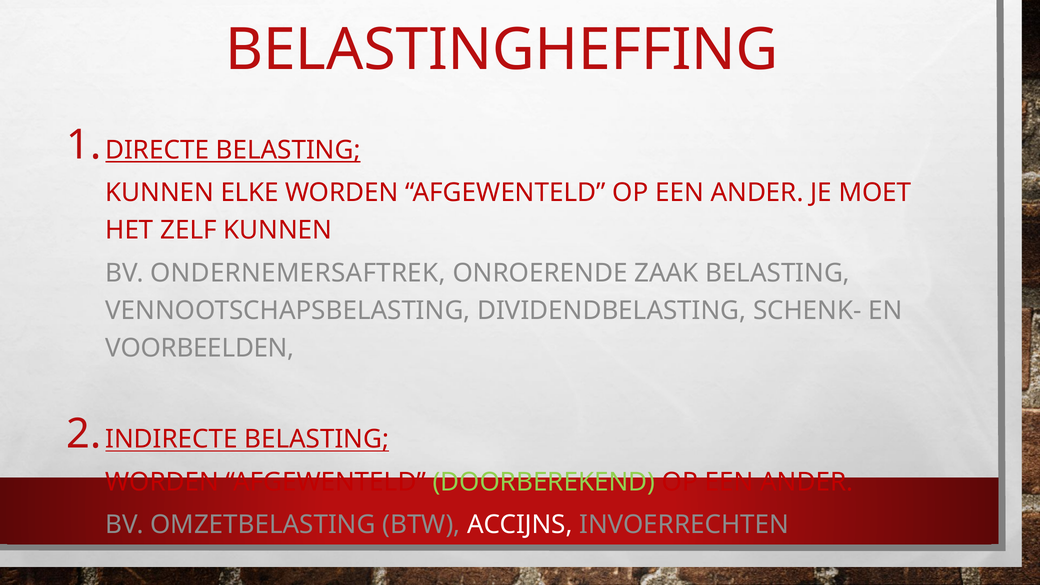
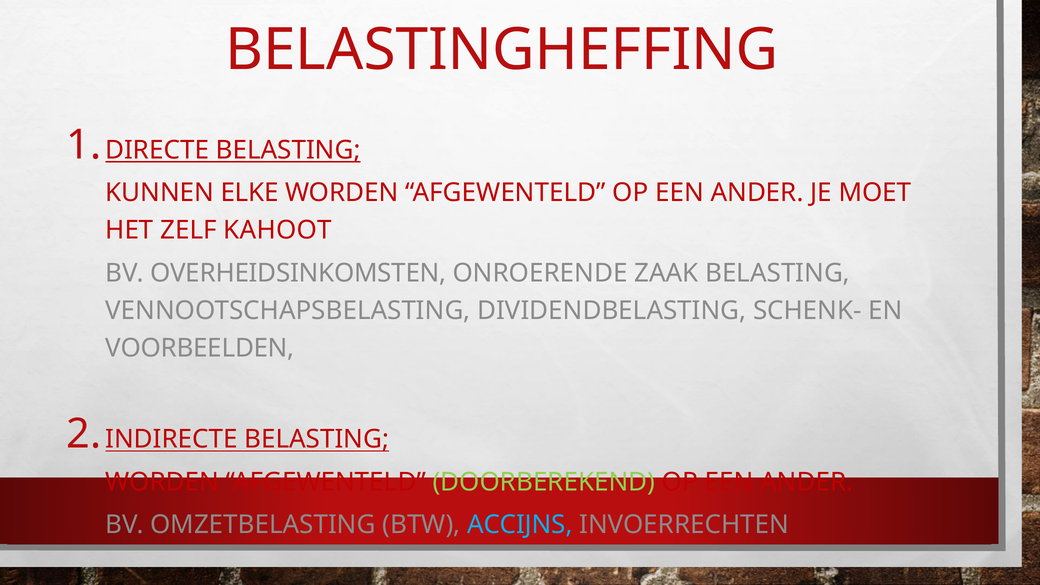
ZELF KUNNEN: KUNNEN -> KAHOOT
ONDERNEMERSAFTREK: ONDERNEMERSAFTREK -> OVERHEIDSINKOMSTEN
ACCIJNS colour: white -> light blue
